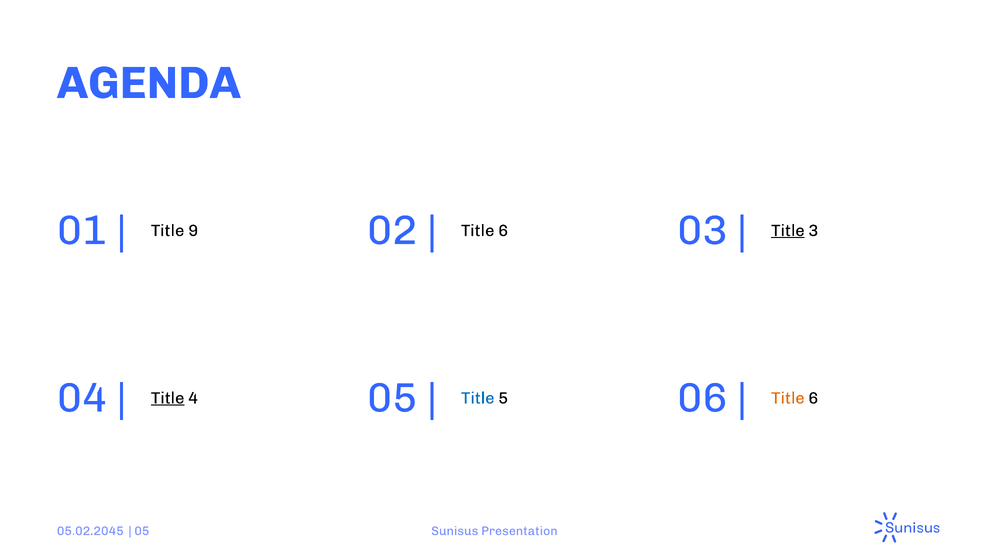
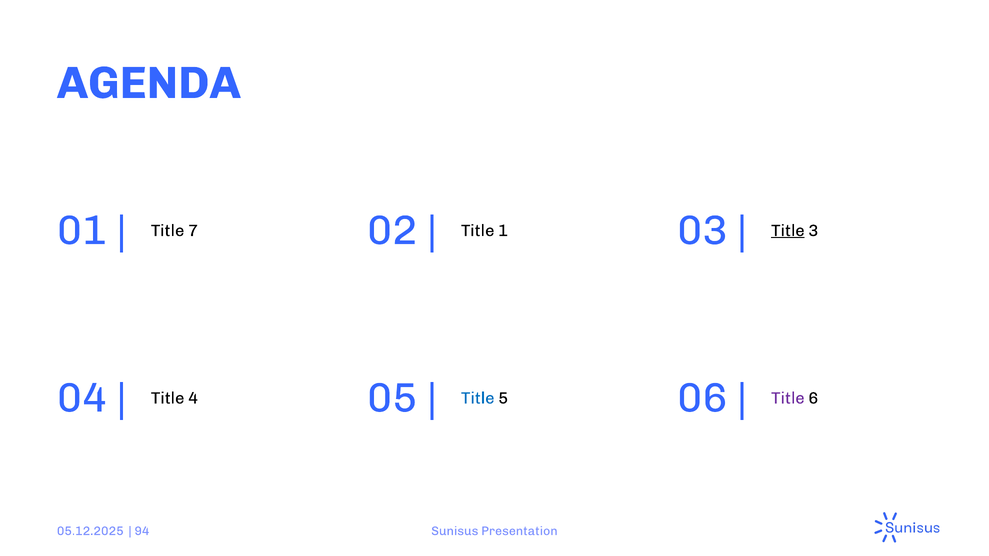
9: 9 -> 7
6 at (503, 231): 6 -> 1
Title at (168, 398) underline: present -> none
Title at (788, 398) colour: orange -> purple
05.02.2045: 05.02.2045 -> 05.12.2025
05 at (142, 531): 05 -> 94
